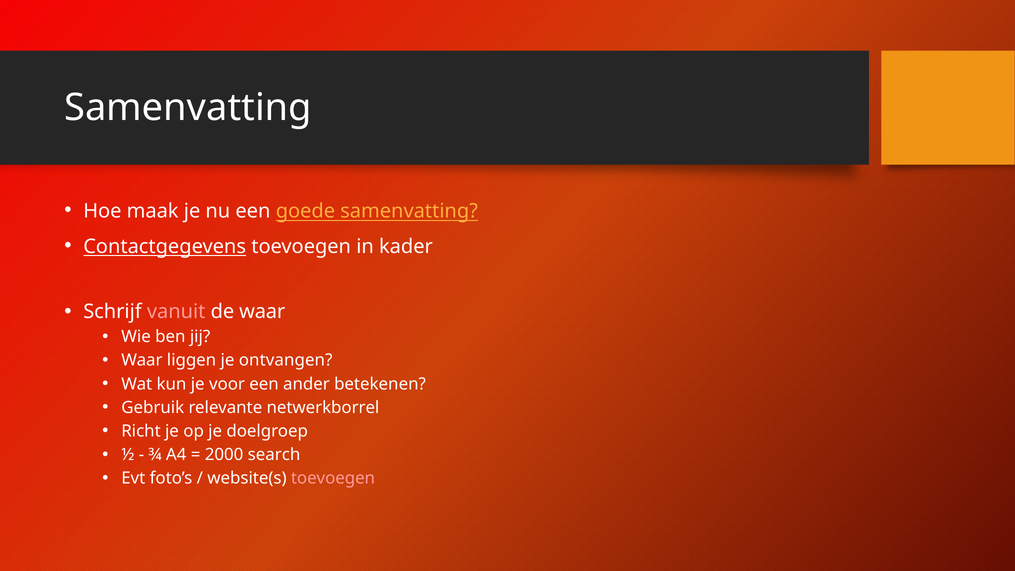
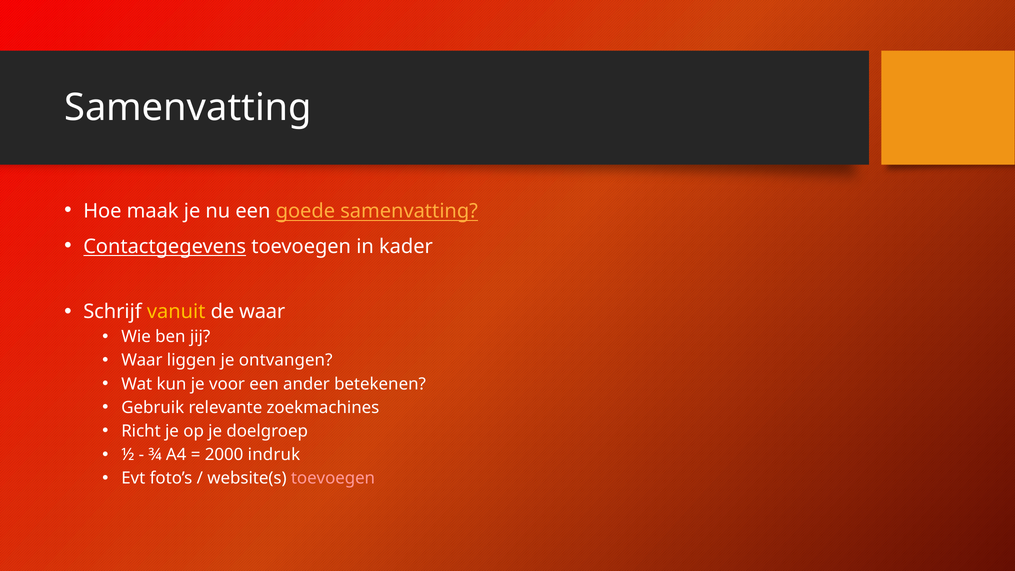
vanuit colour: pink -> yellow
netwerkborrel: netwerkborrel -> zoekmachines
search: search -> indruk
